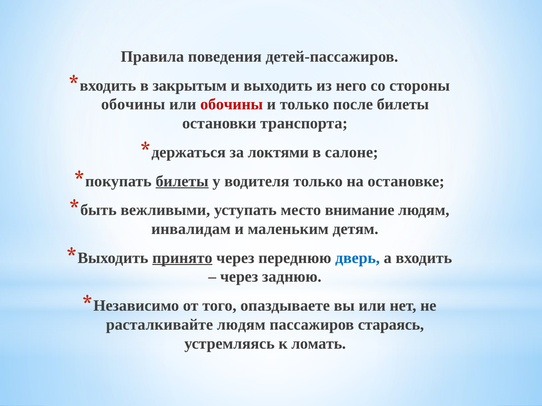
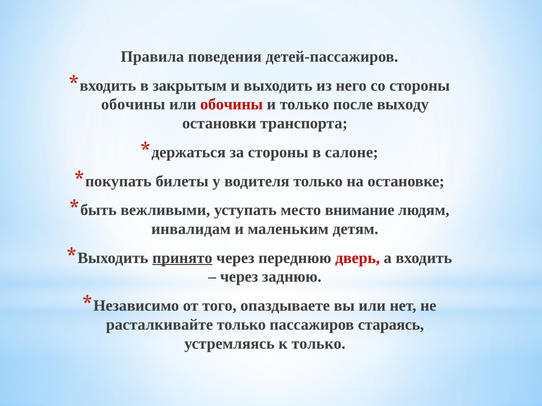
после билеты: билеты -> выходу
за локтями: локтями -> стороны
билеты at (182, 181) underline: present -> none
дверь colour: blue -> red
расталкивайте людям: людям -> только
к ломать: ломать -> только
